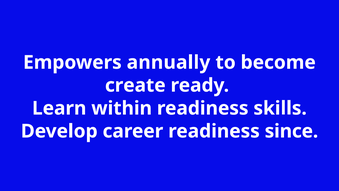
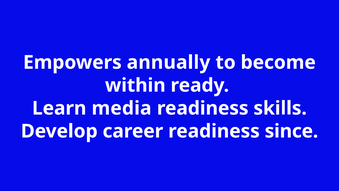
create: create -> within
within: within -> media
